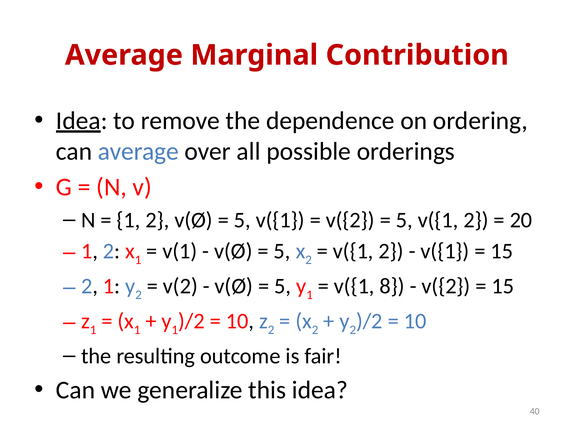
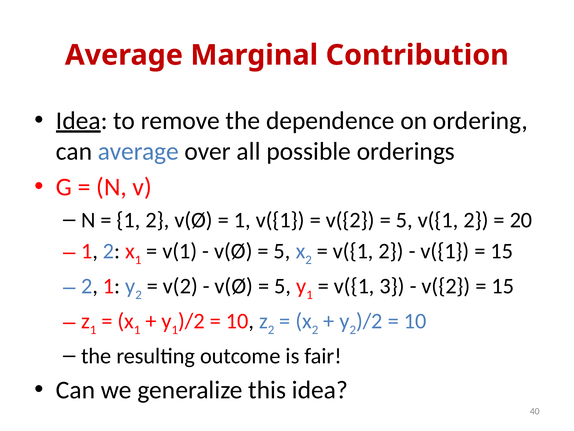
5 at (242, 220): 5 -> 1
8: 8 -> 3
